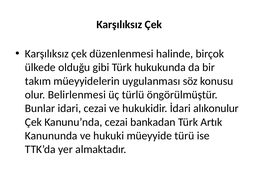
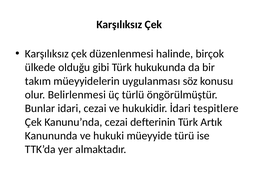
alıkonulur: alıkonulur -> tespitlere
bankadan: bankadan -> defterinin
